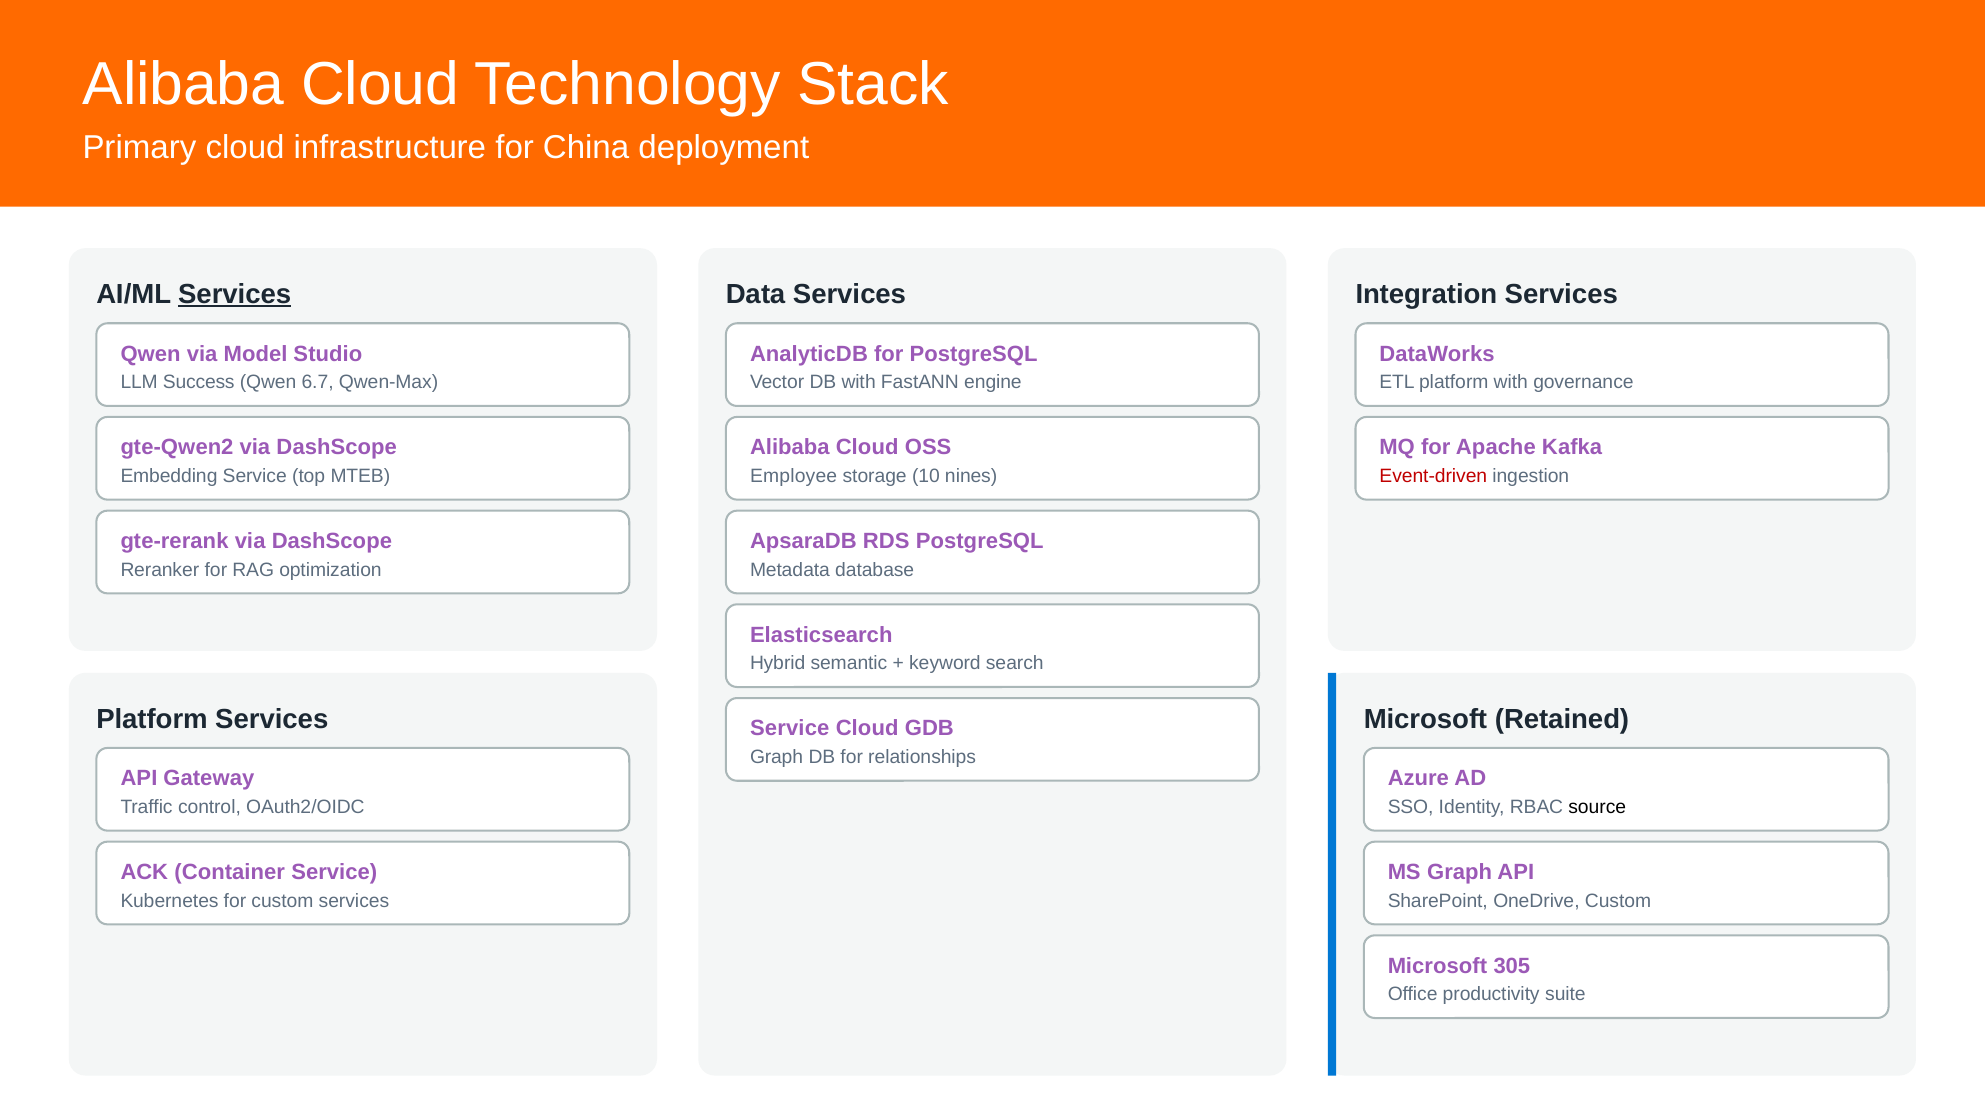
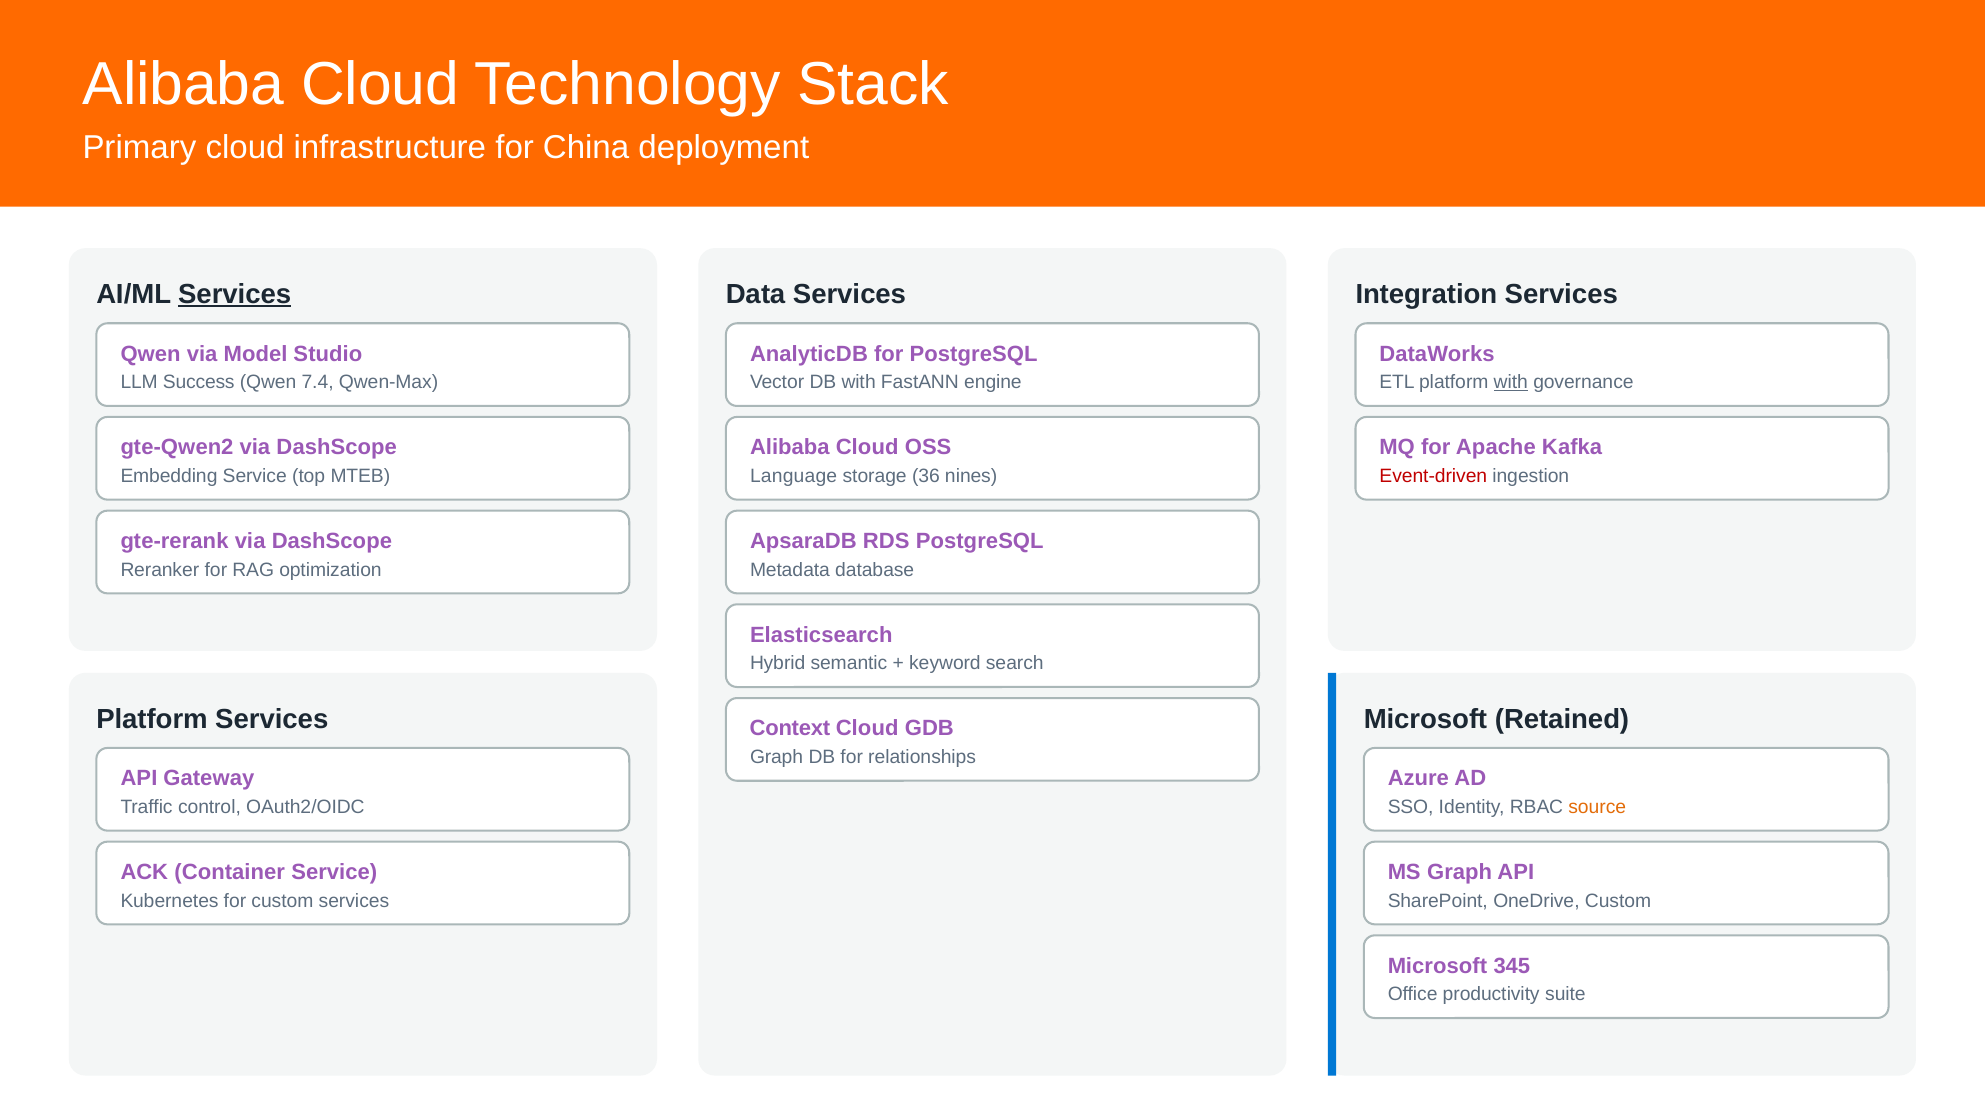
6.7: 6.7 -> 7.4
with at (1511, 382) underline: none -> present
Employee: Employee -> Language
10: 10 -> 36
Service at (790, 728): Service -> Context
source colour: black -> orange
305: 305 -> 345
